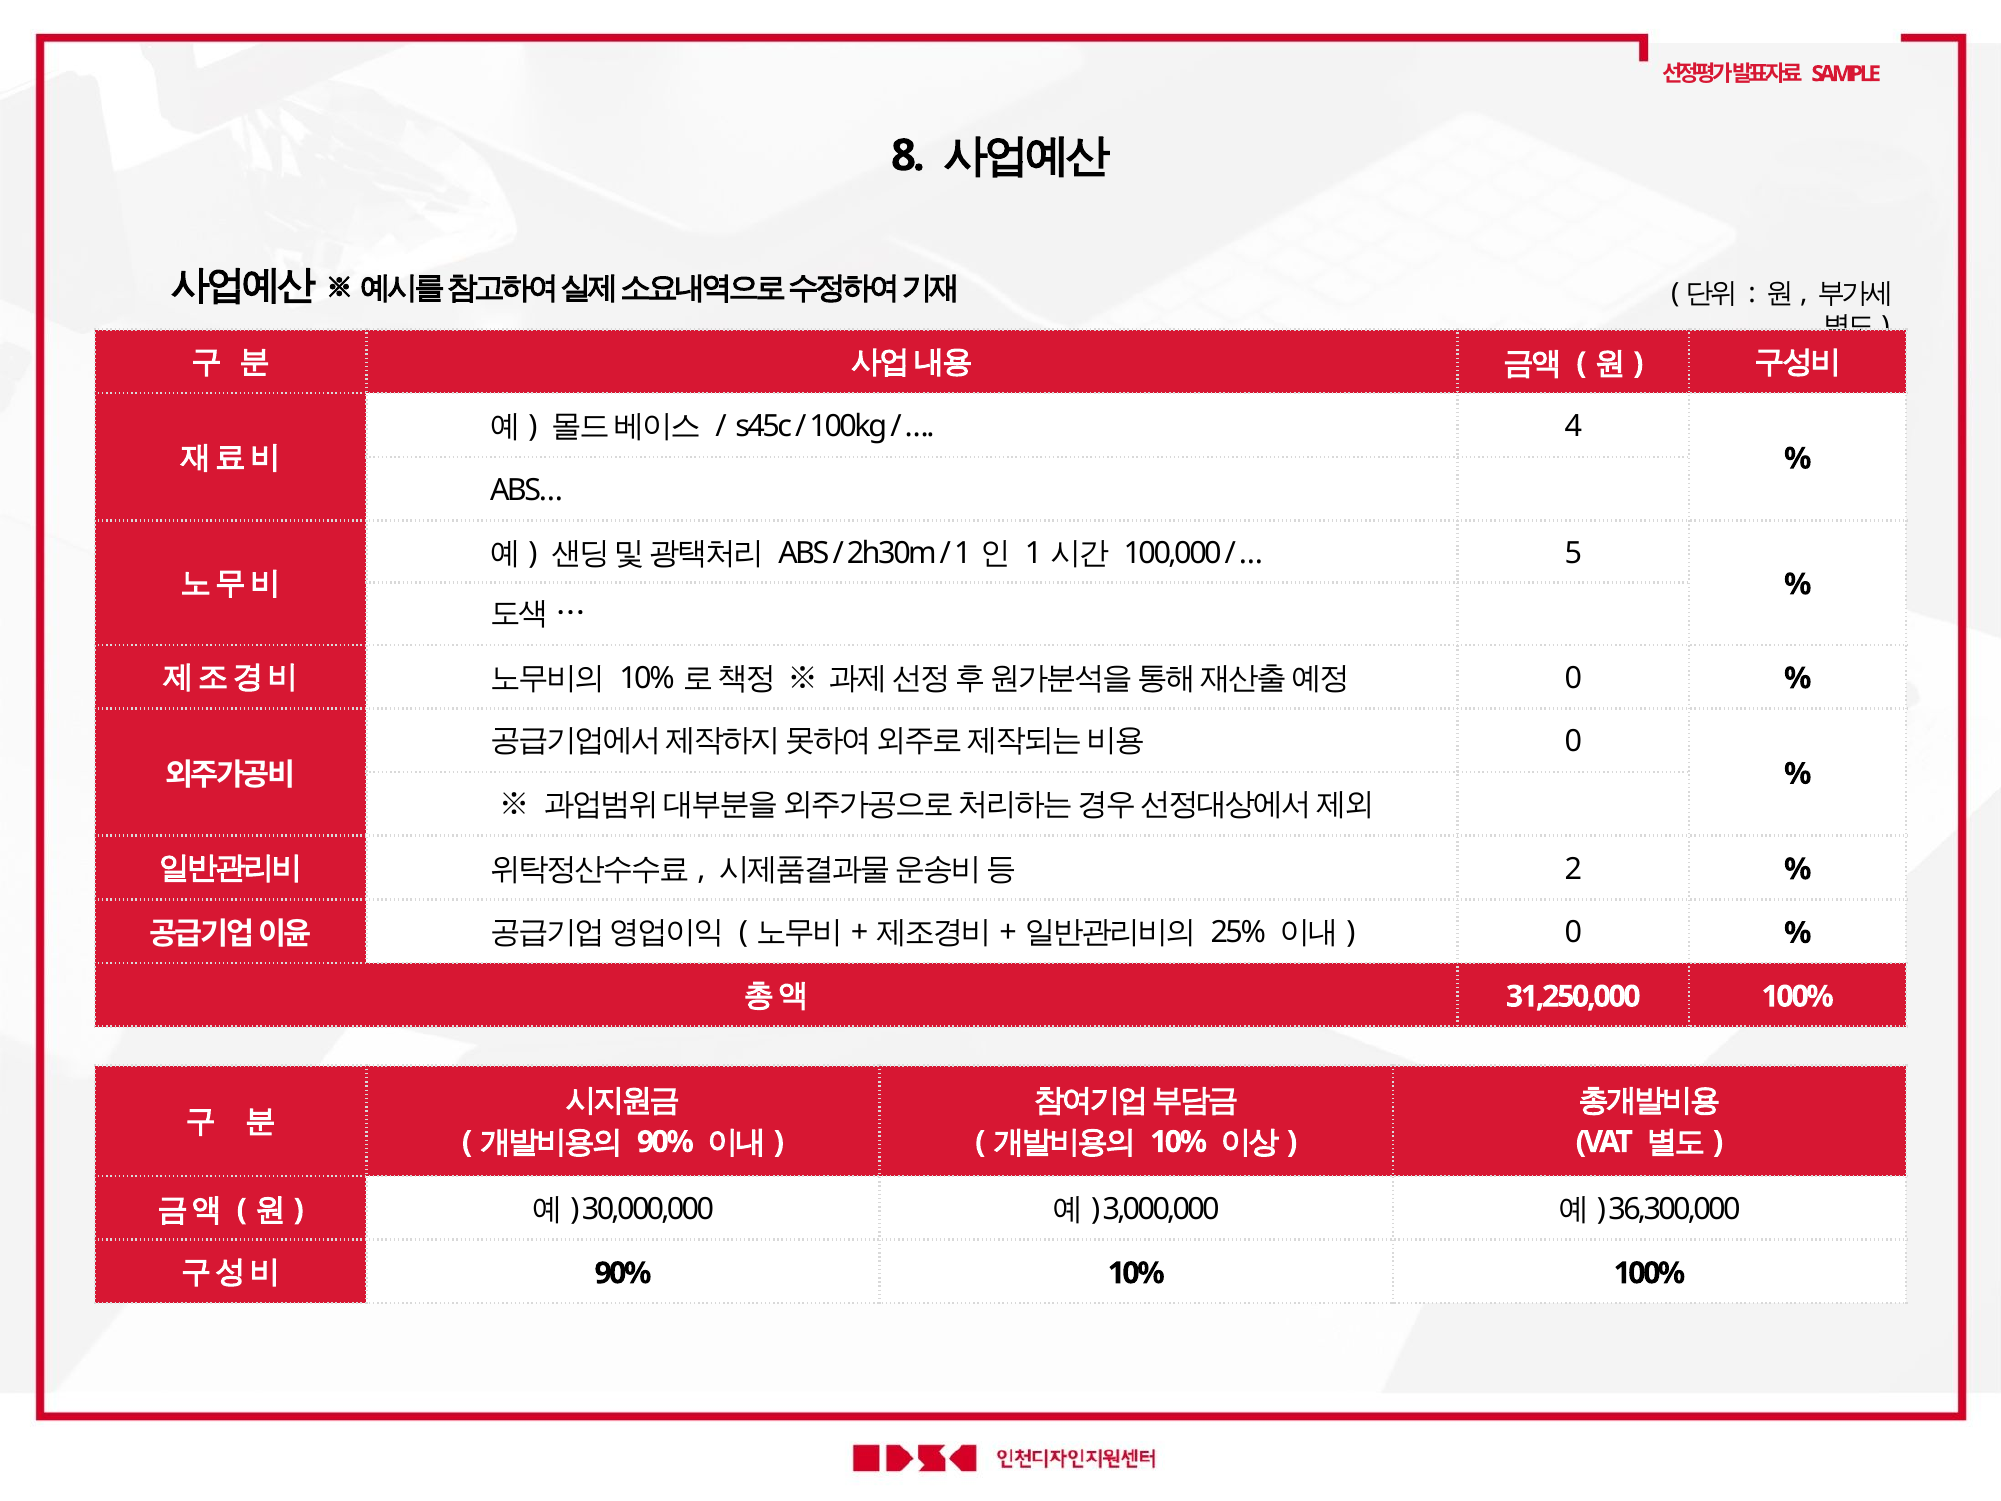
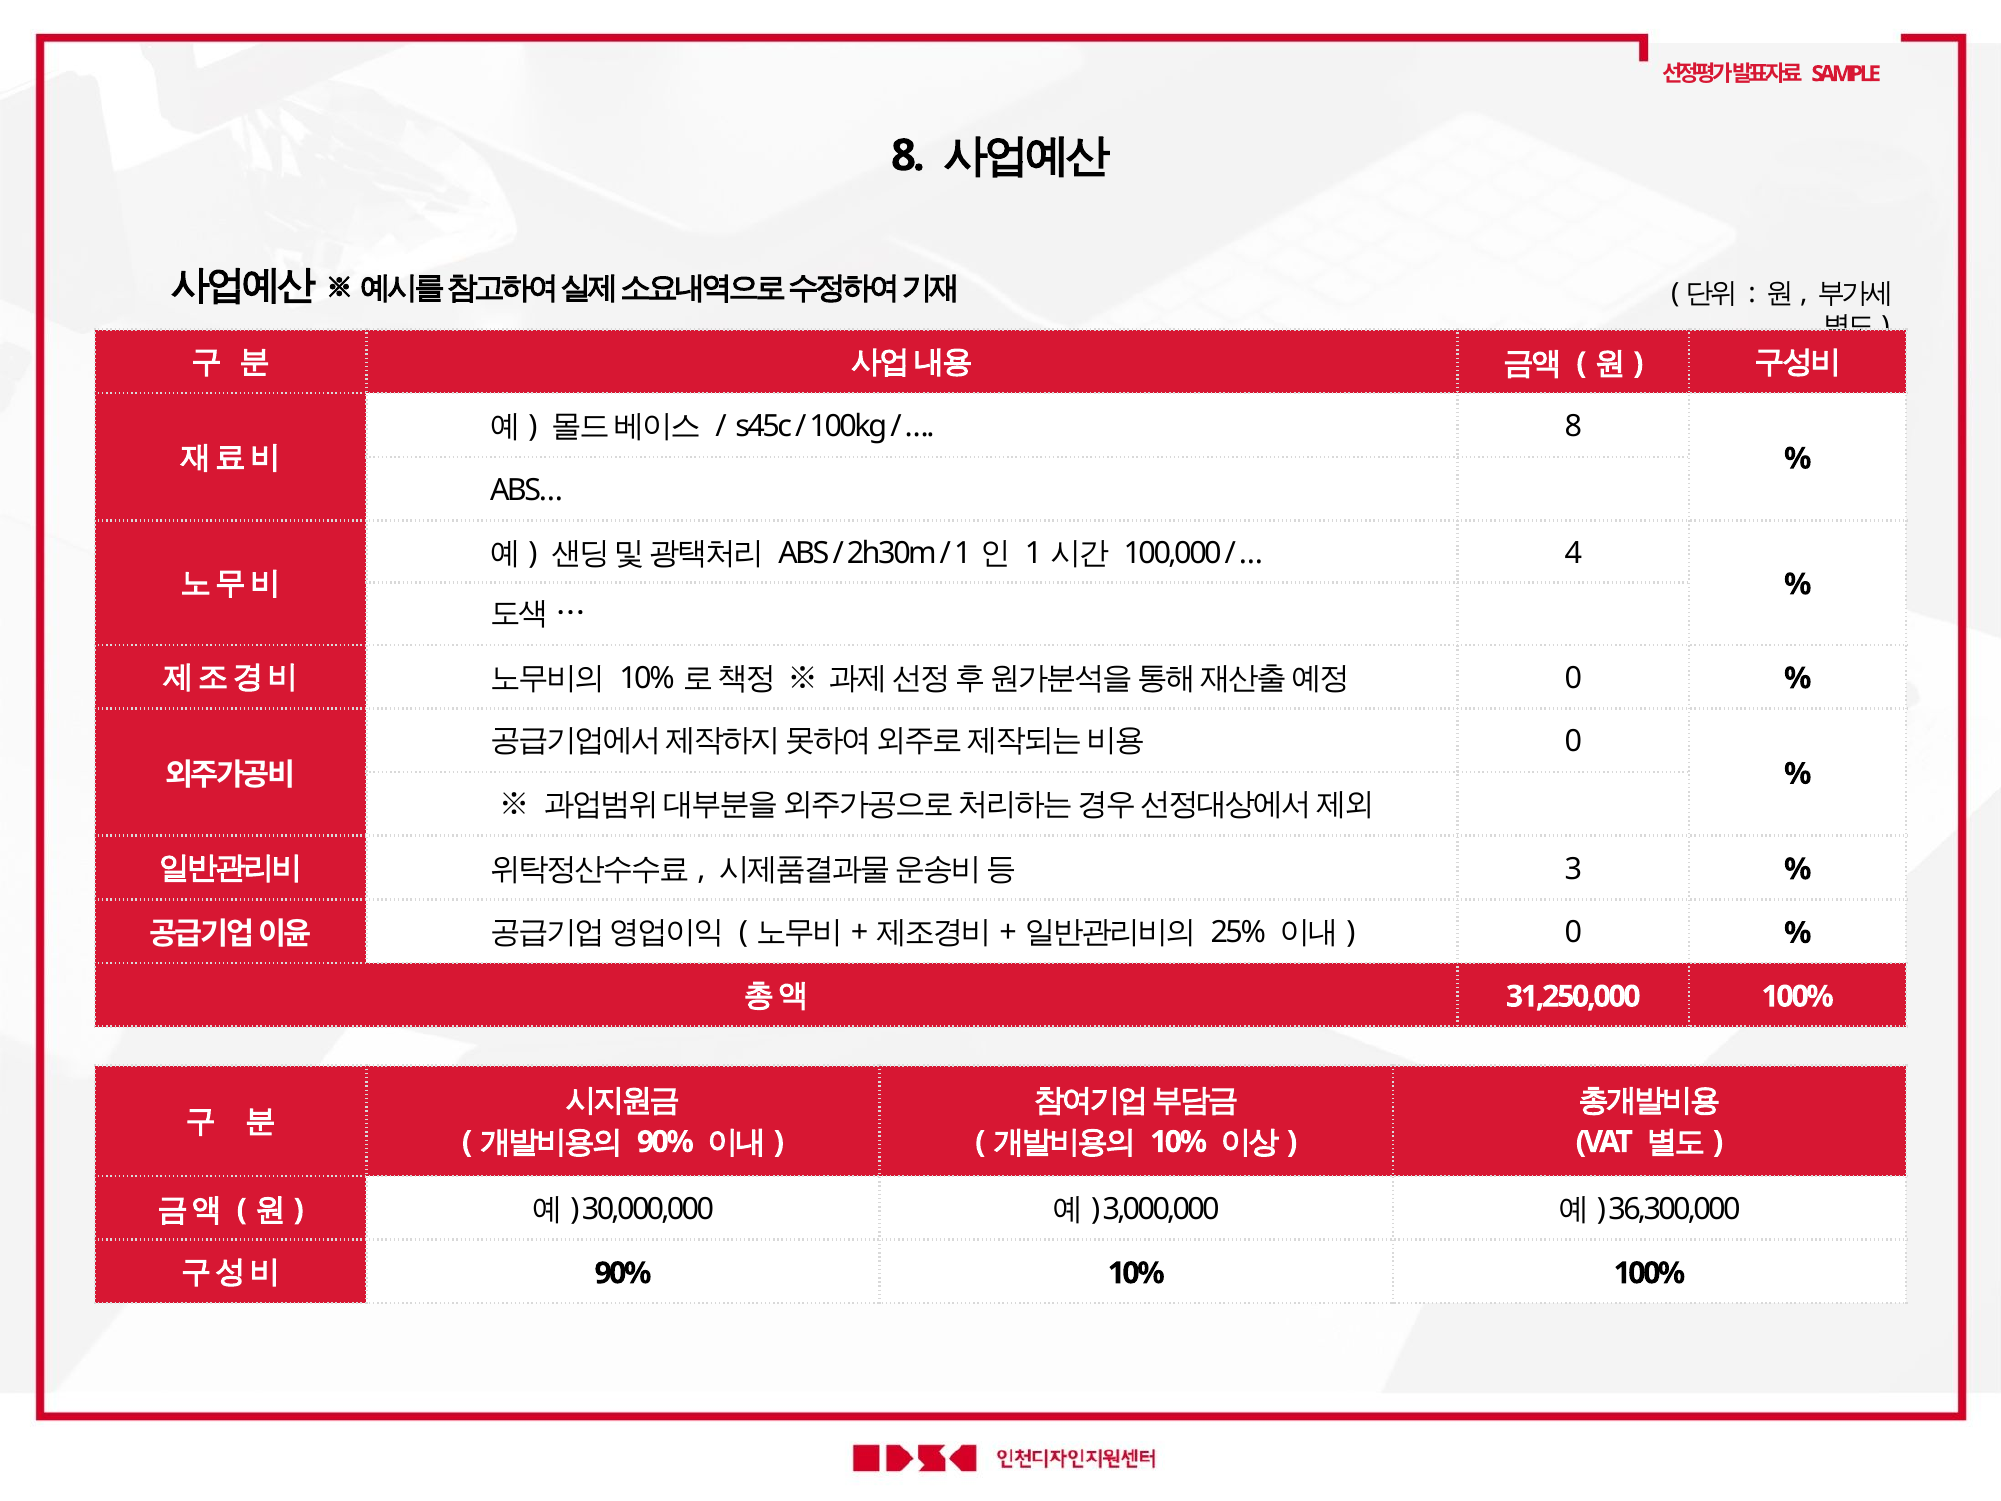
4 at (1573, 427): 4 -> 8
5: 5 -> 4
2: 2 -> 3
